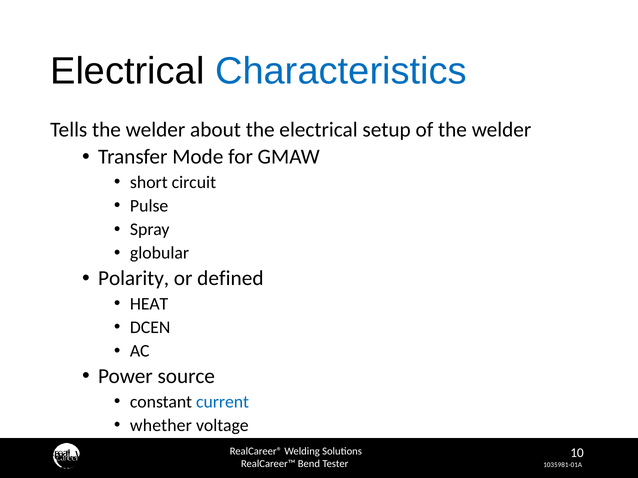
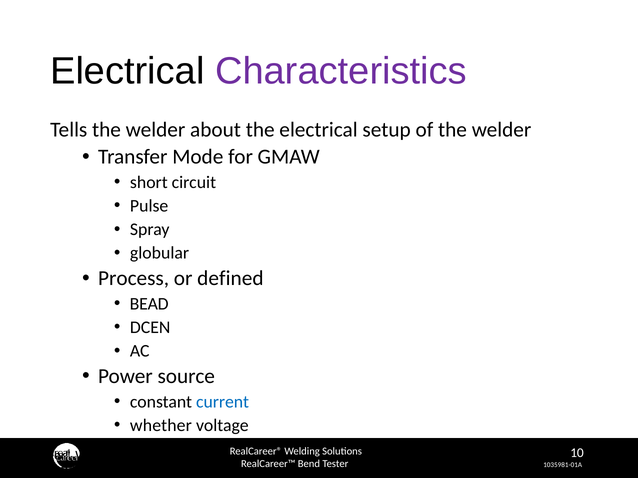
Characteristics colour: blue -> purple
Polarity: Polarity -> Process
HEAT: HEAT -> BEAD
